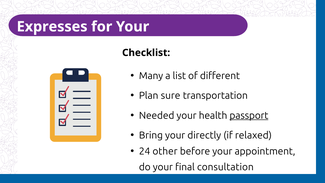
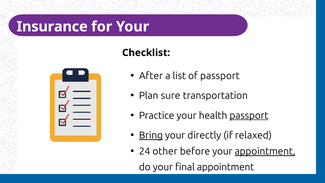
Expresses: Expresses -> Insurance
Many: Many -> After
of different: different -> passport
Needed: Needed -> Practice
Bring underline: none -> present
appointment at (265, 151) underline: none -> present
final consultation: consultation -> appointment
